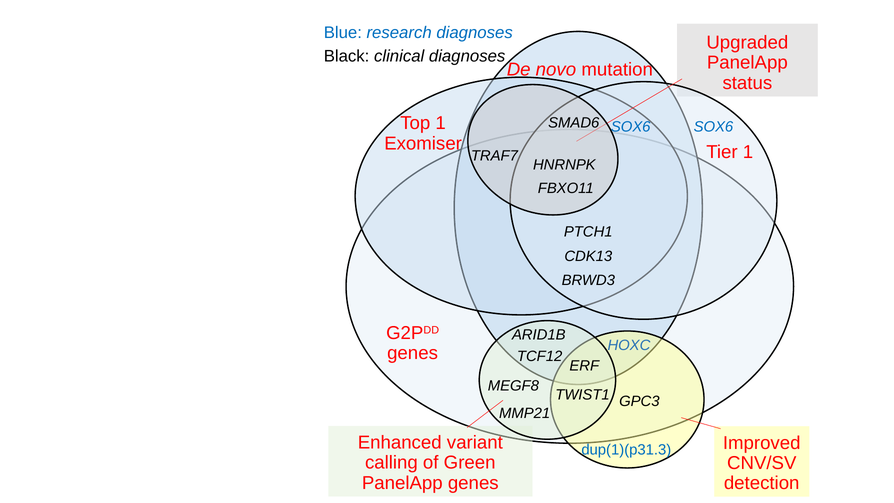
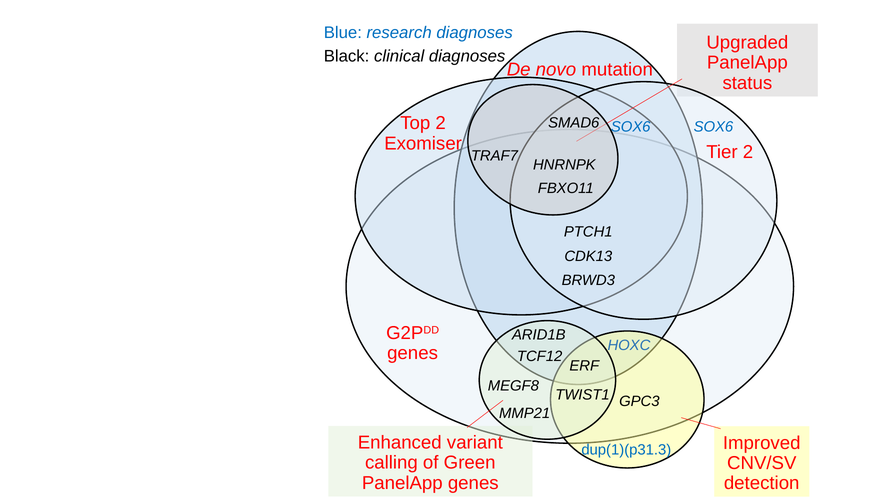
Top 1: 1 -> 2
Tier 1: 1 -> 2
